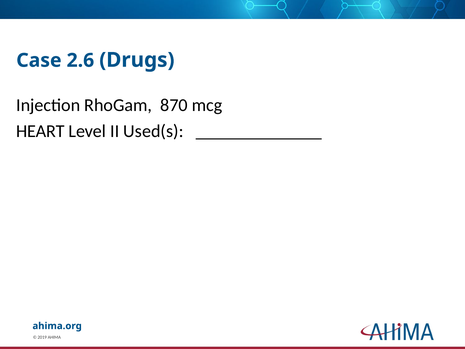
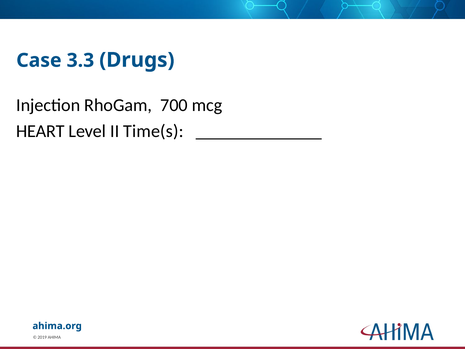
2.6: 2.6 -> 3.3
870: 870 -> 700
Used(s: Used(s -> Time(s
